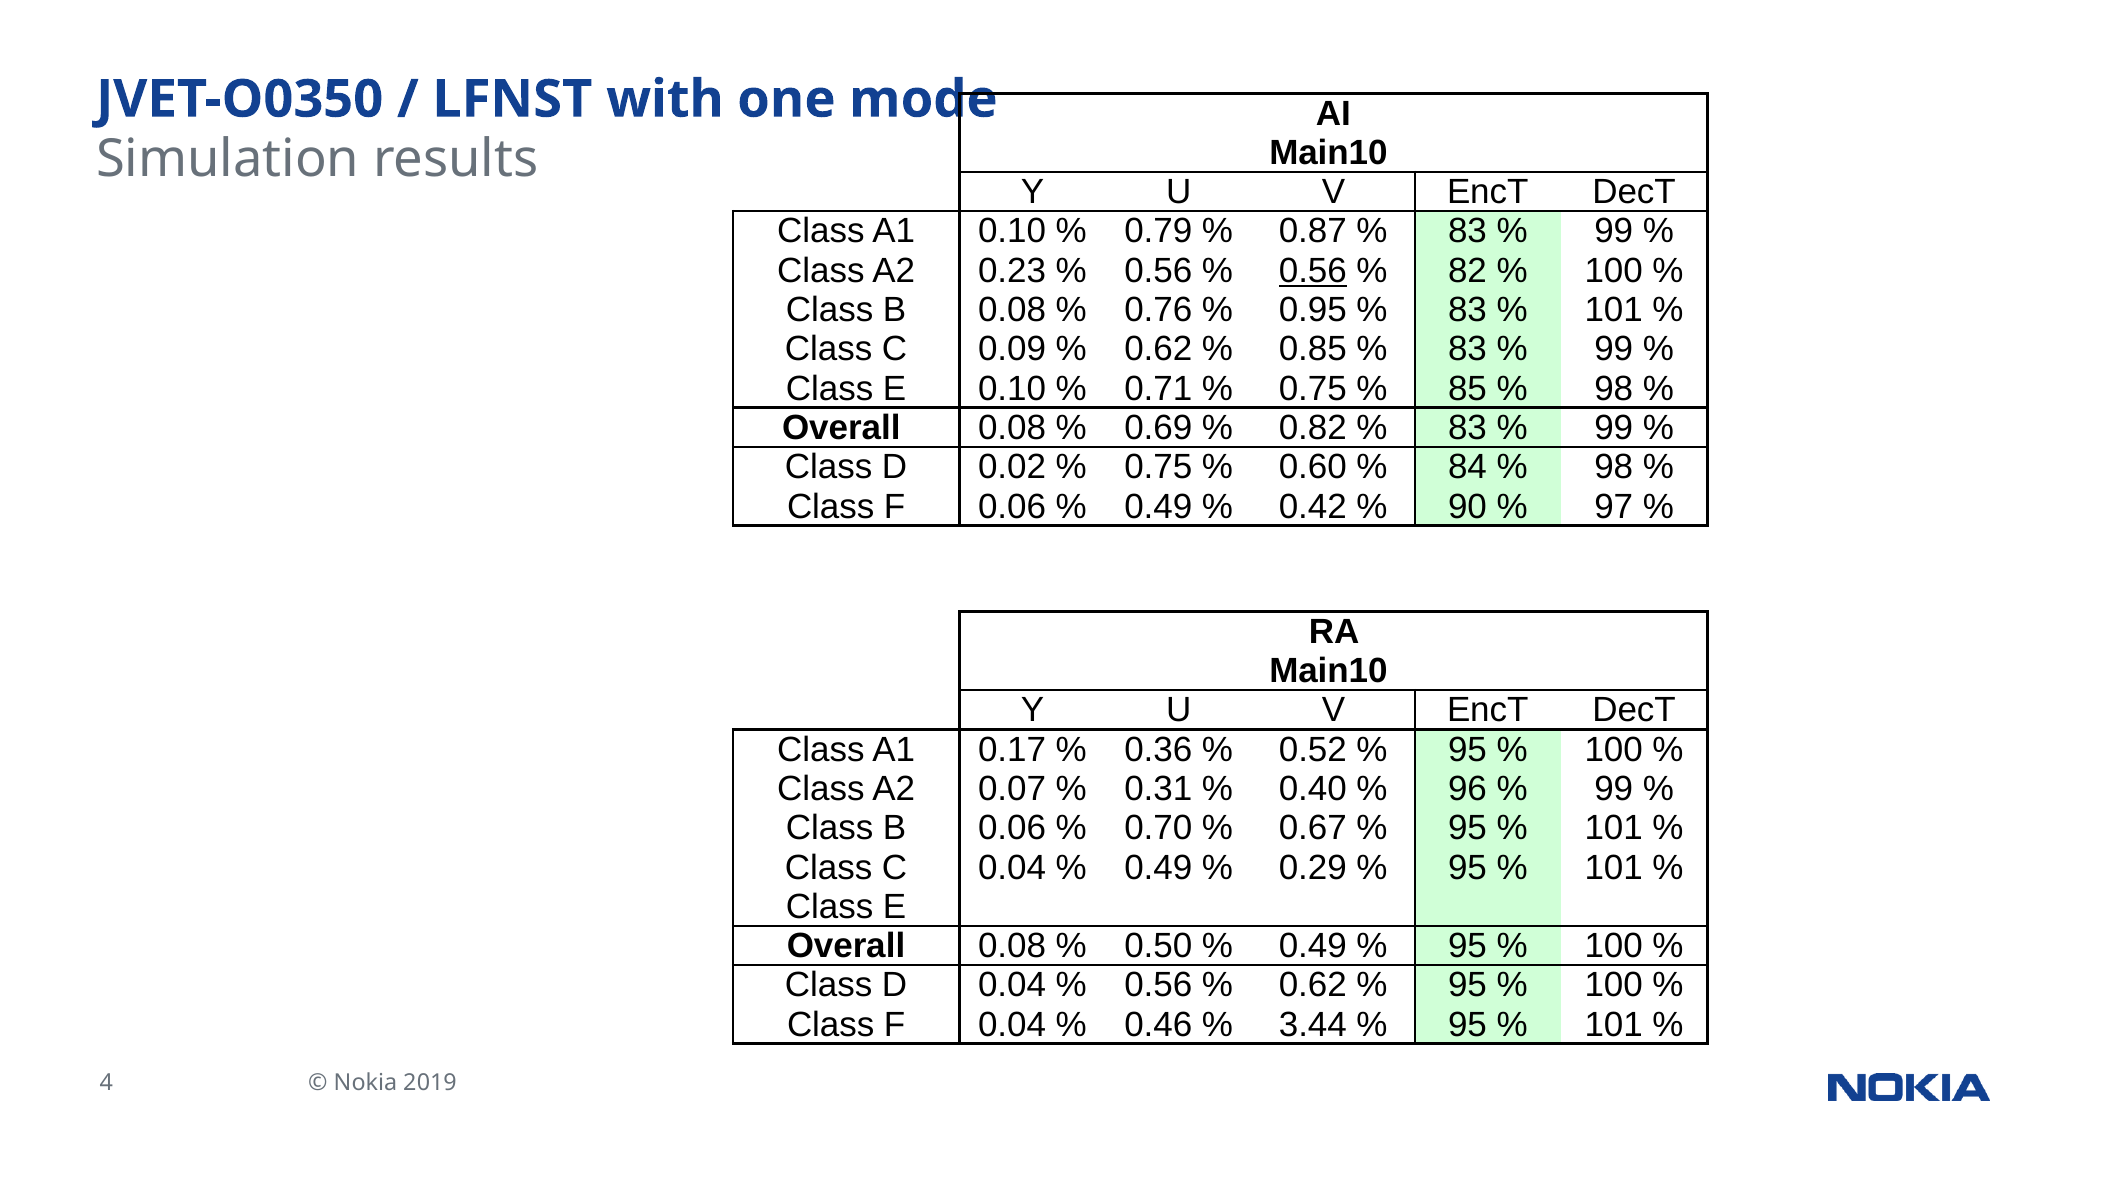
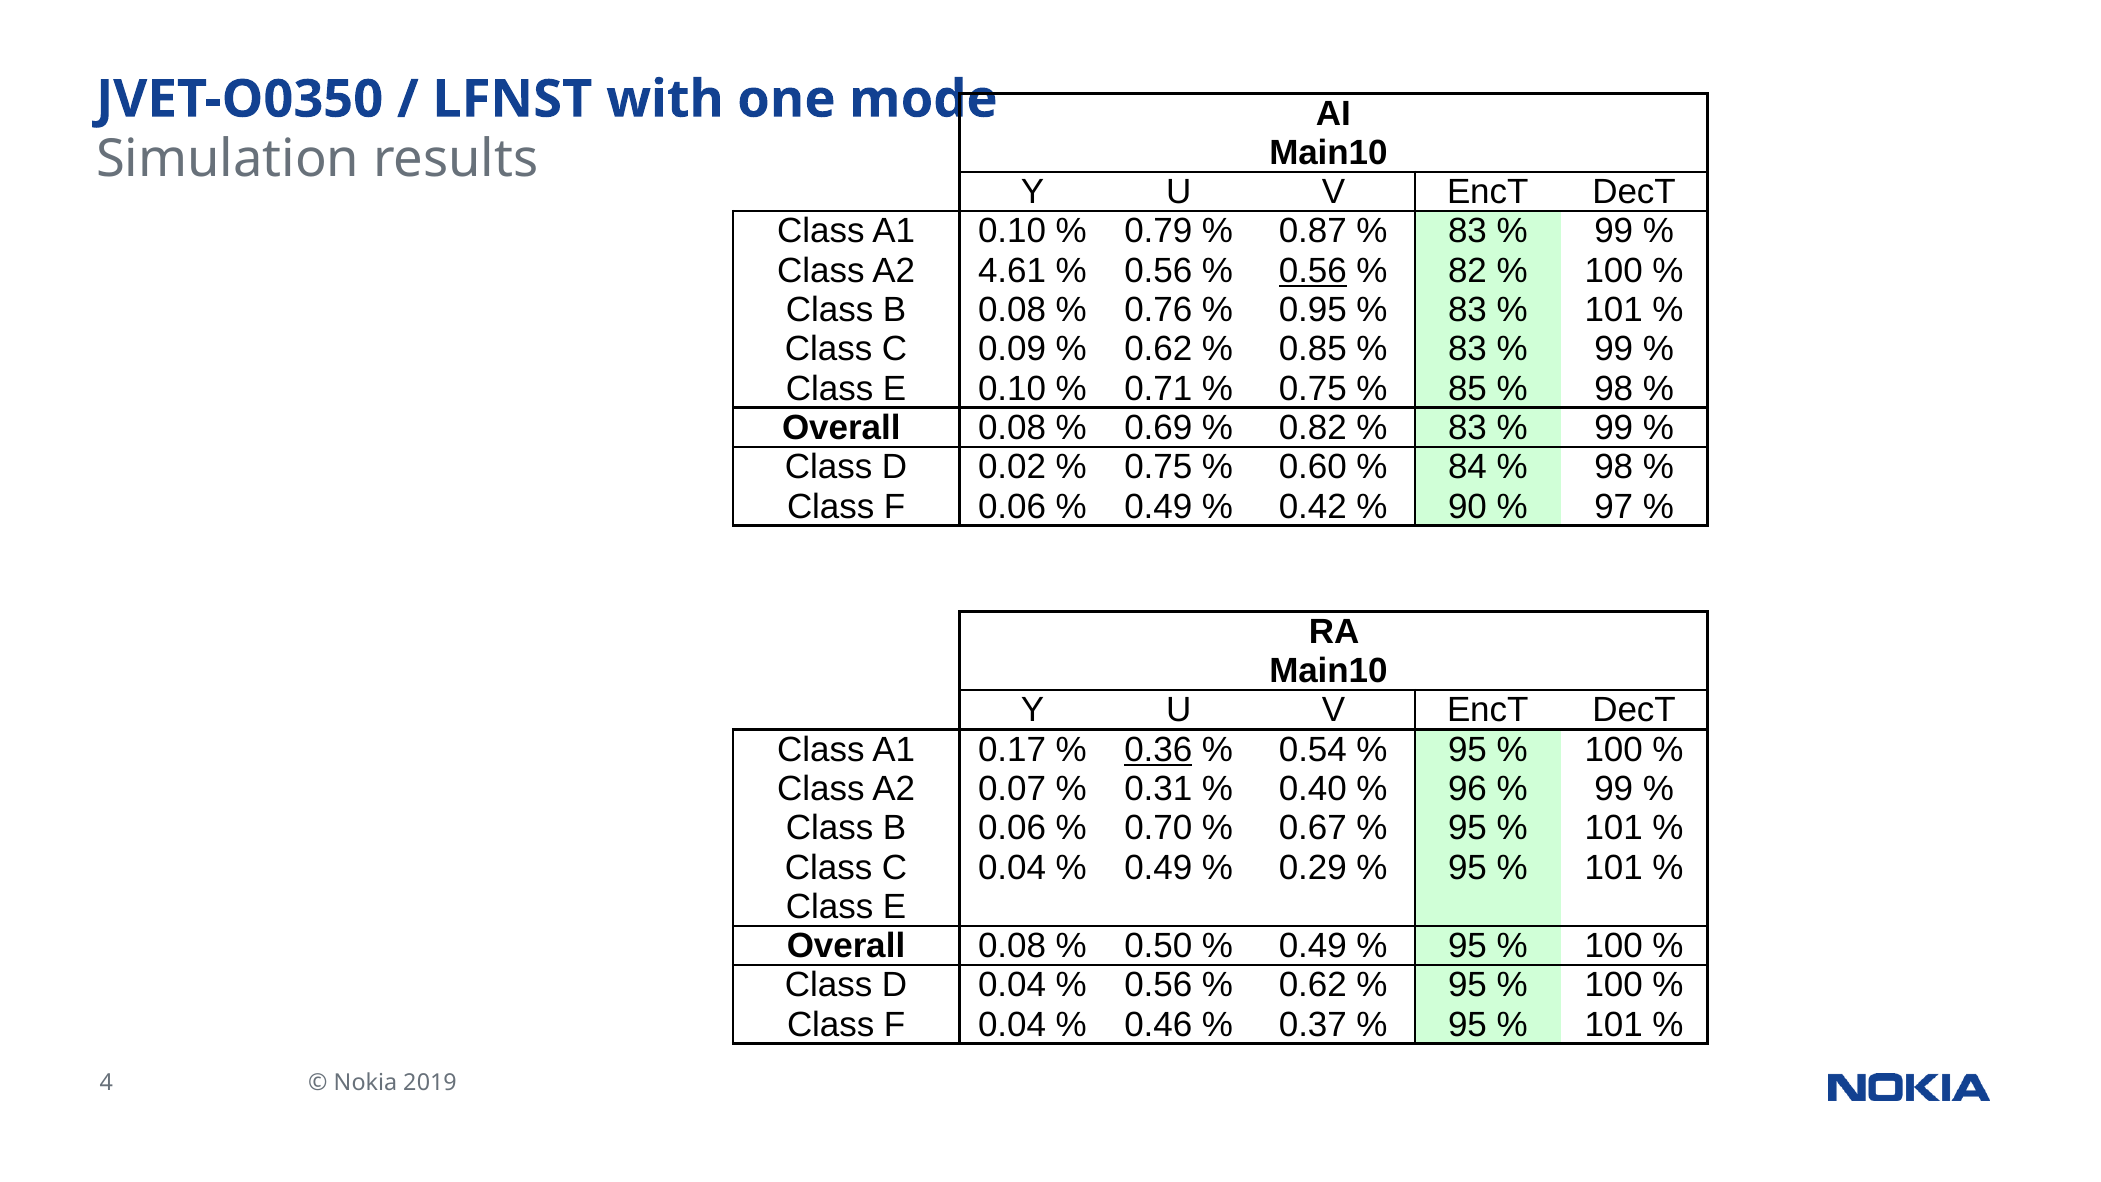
0.23: 0.23 -> 4.61
0.36 underline: none -> present
0.52: 0.52 -> 0.54
3.44: 3.44 -> 0.37
